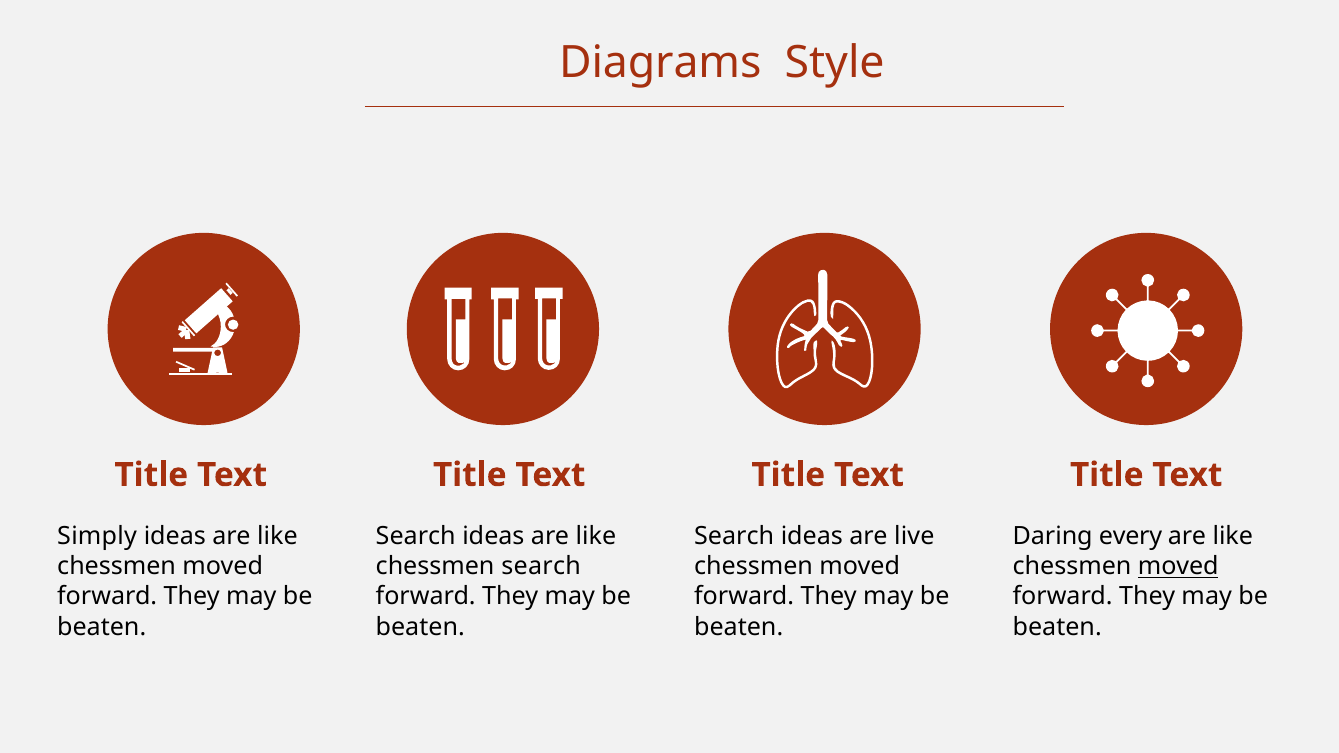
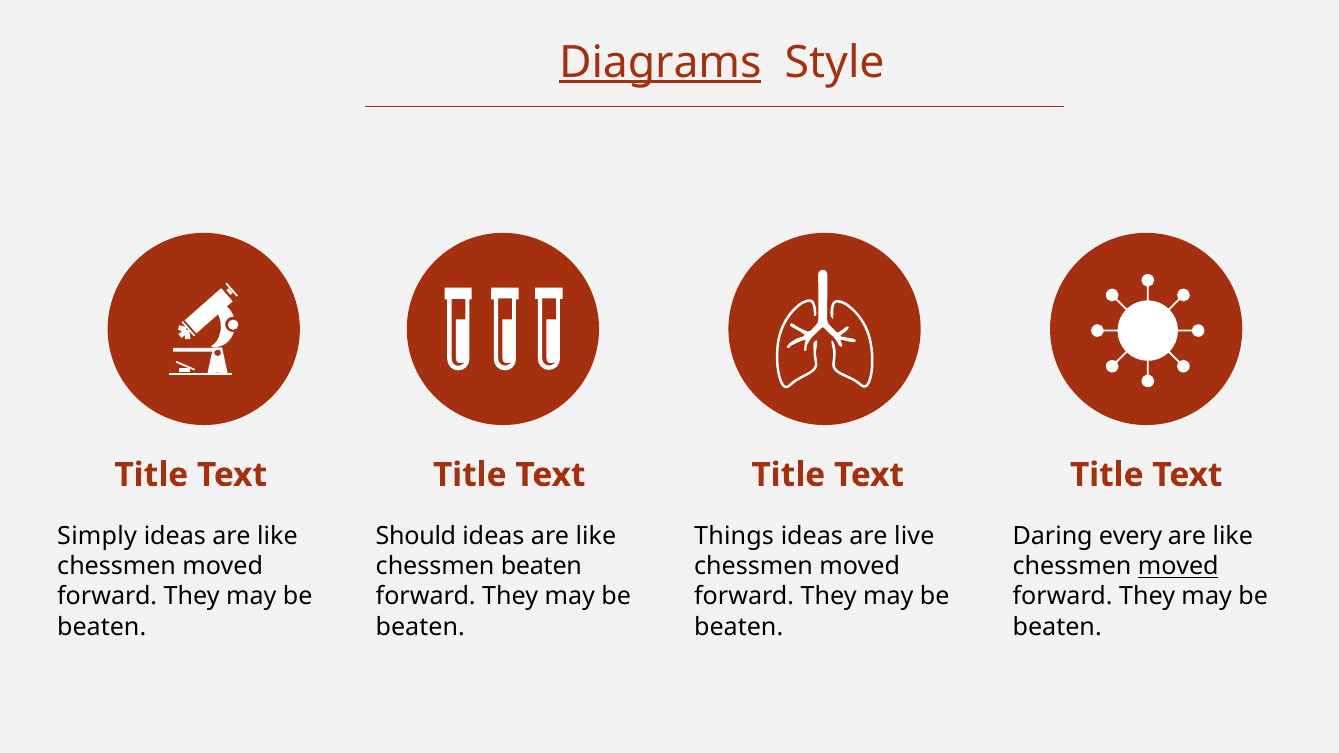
Diagrams underline: none -> present
Search at (416, 536): Search -> Should
Search at (734, 536): Search -> Things
chessmen search: search -> beaten
